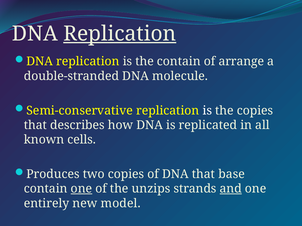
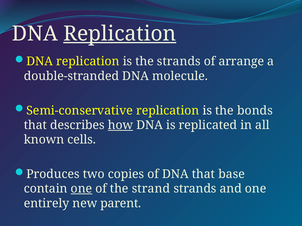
the contain: contain -> strands
the copies: copies -> bonds
how underline: none -> present
unzips: unzips -> strand
and underline: present -> none
model: model -> parent
